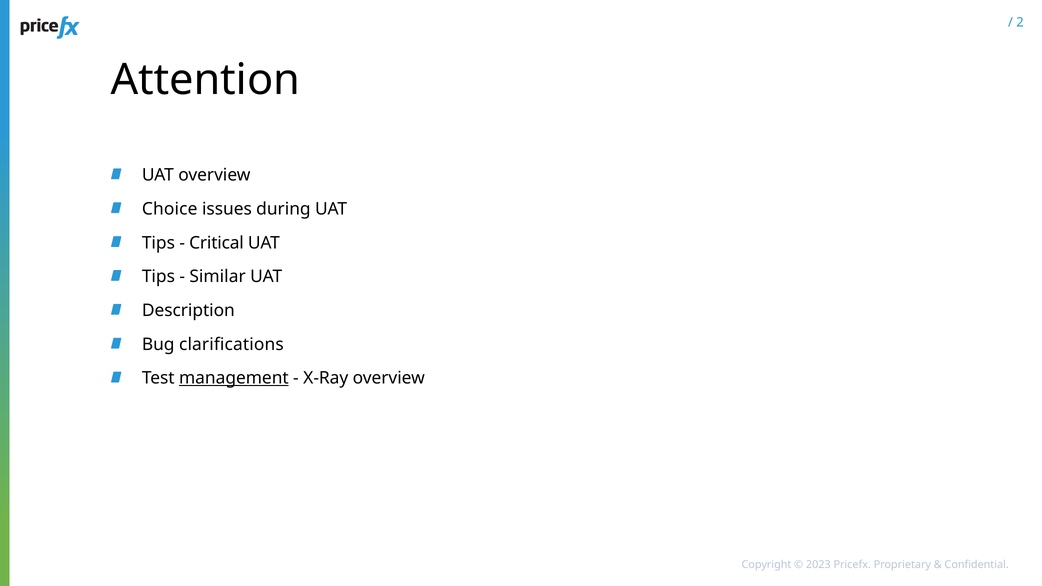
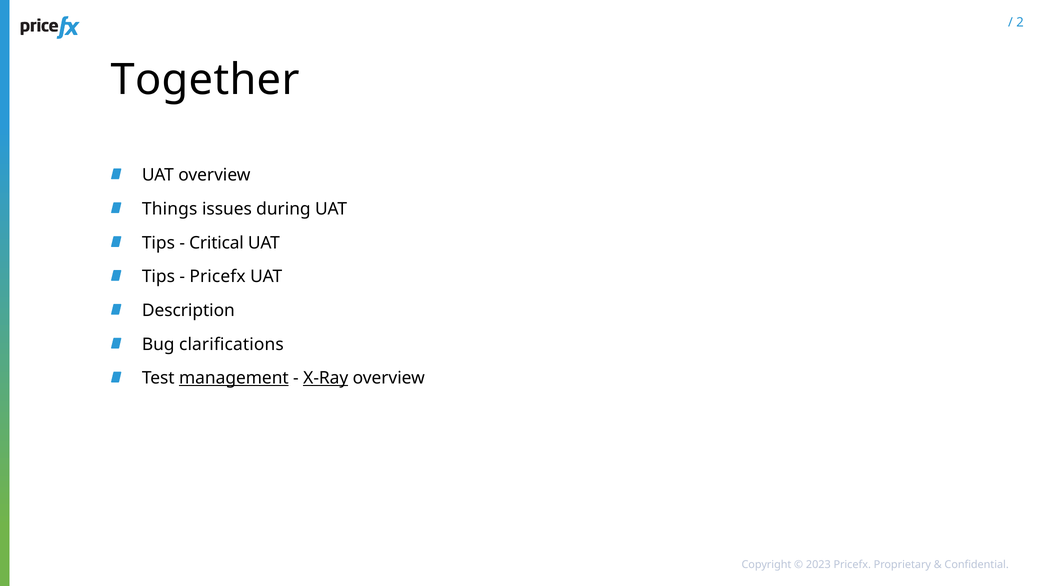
Attention: Attention -> Together
Choice: Choice -> Things
Similar at (218, 277): Similar -> Pricefx
X-Ray underline: none -> present
